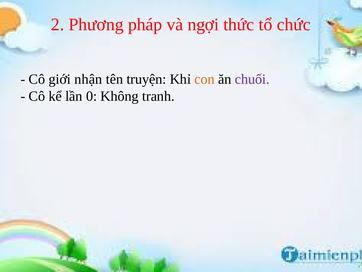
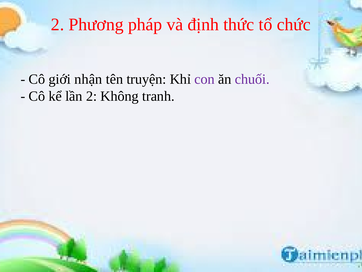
ngợi: ngợi -> định
con colour: orange -> purple
lần 0: 0 -> 2
